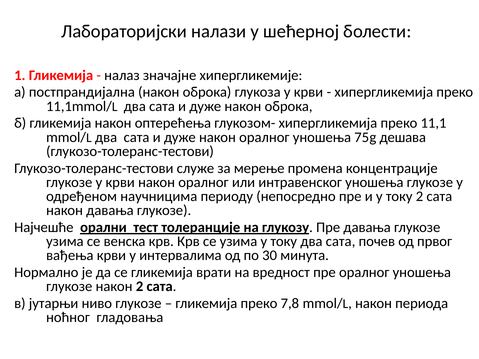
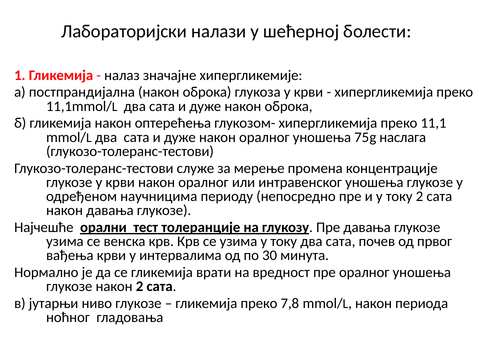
дешава: дешава -> наслага
